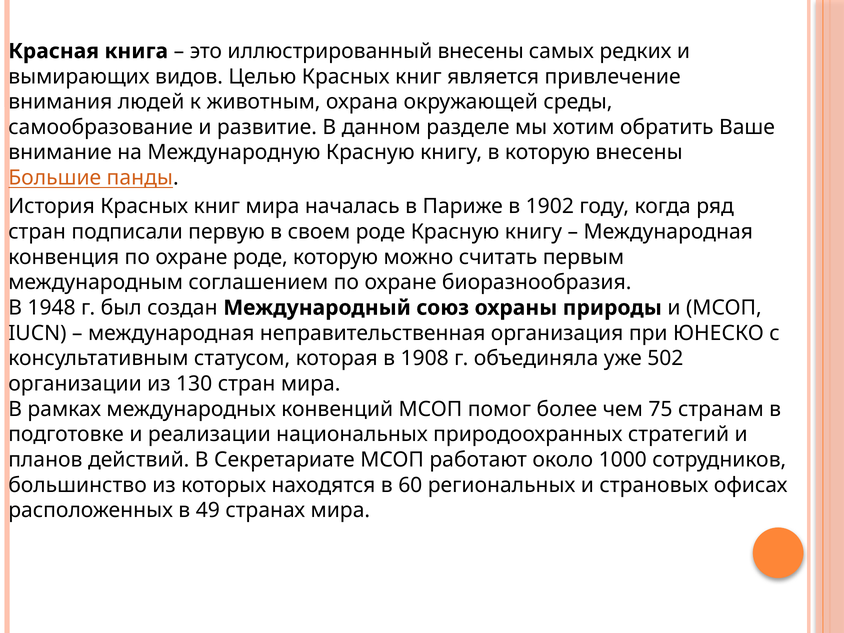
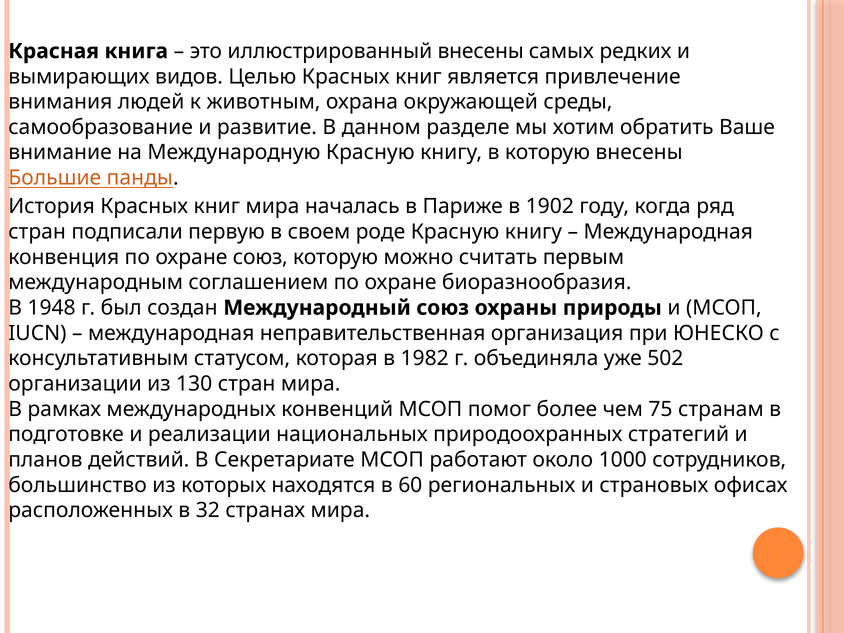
охране роде: роде -> союз
1908: 1908 -> 1982
49: 49 -> 32
